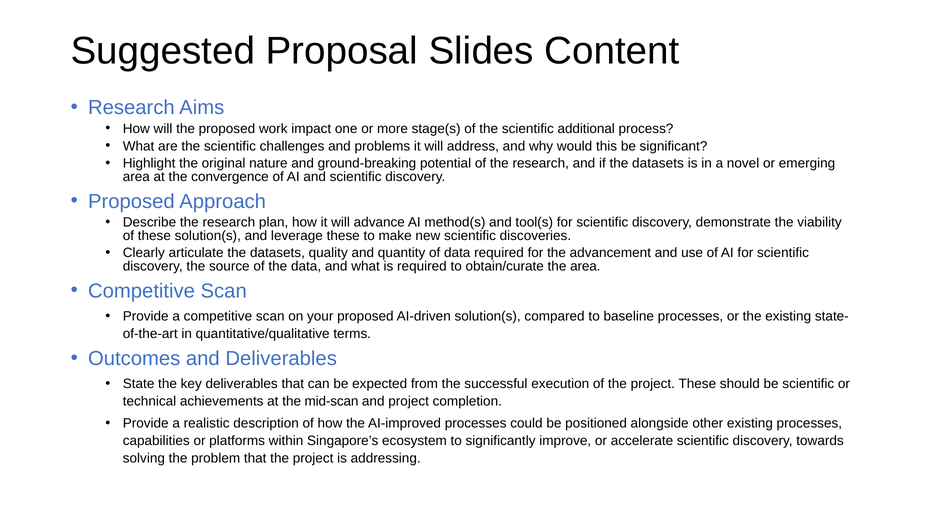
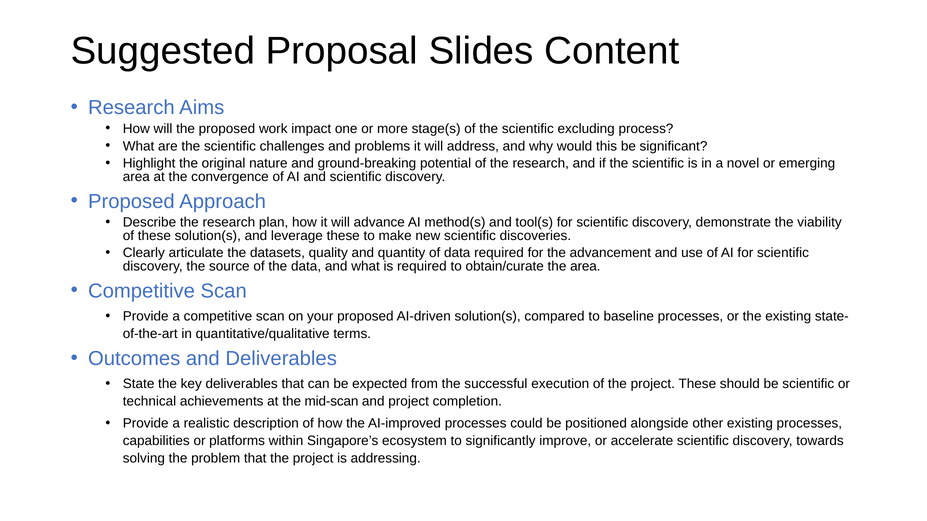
additional: additional -> excluding
if the datasets: datasets -> scientific
